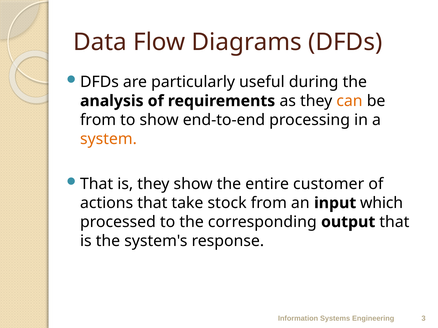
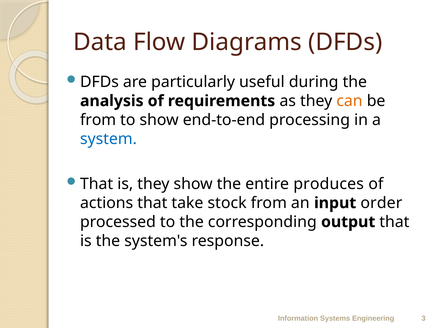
system colour: orange -> blue
customer: customer -> produces
which: which -> order
